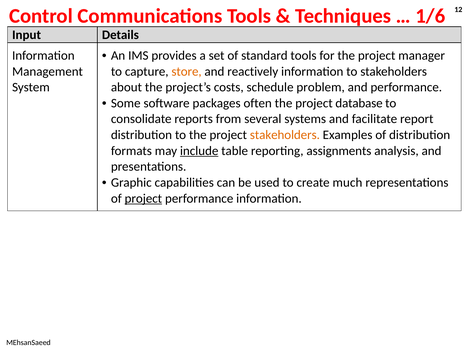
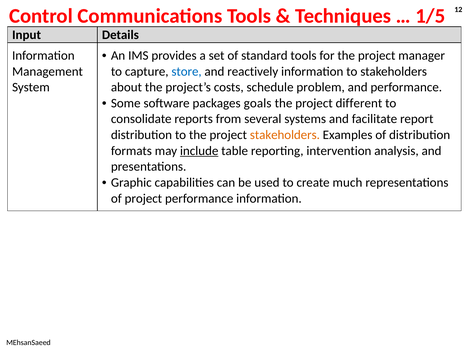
1/6: 1/6 -> 1/5
store colour: orange -> blue
often: often -> goals
database: database -> different
assignments: assignments -> intervention
project at (143, 199) underline: present -> none
